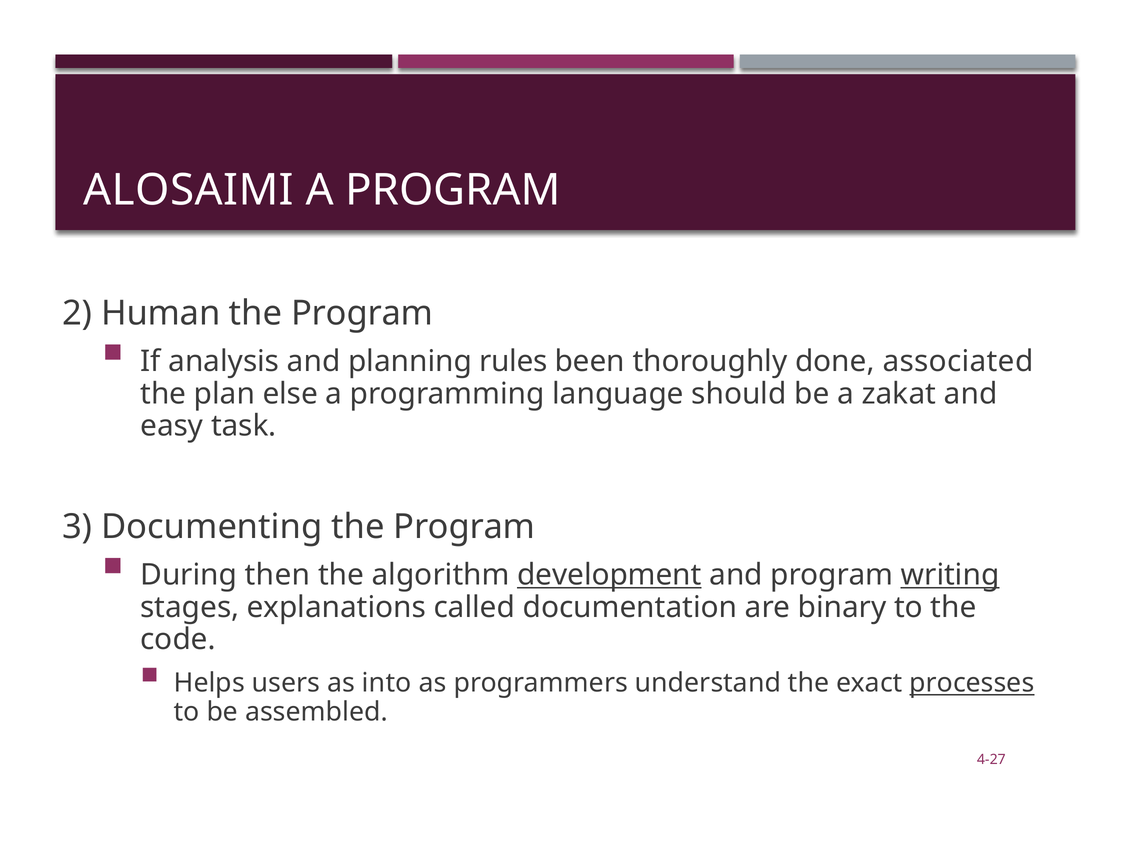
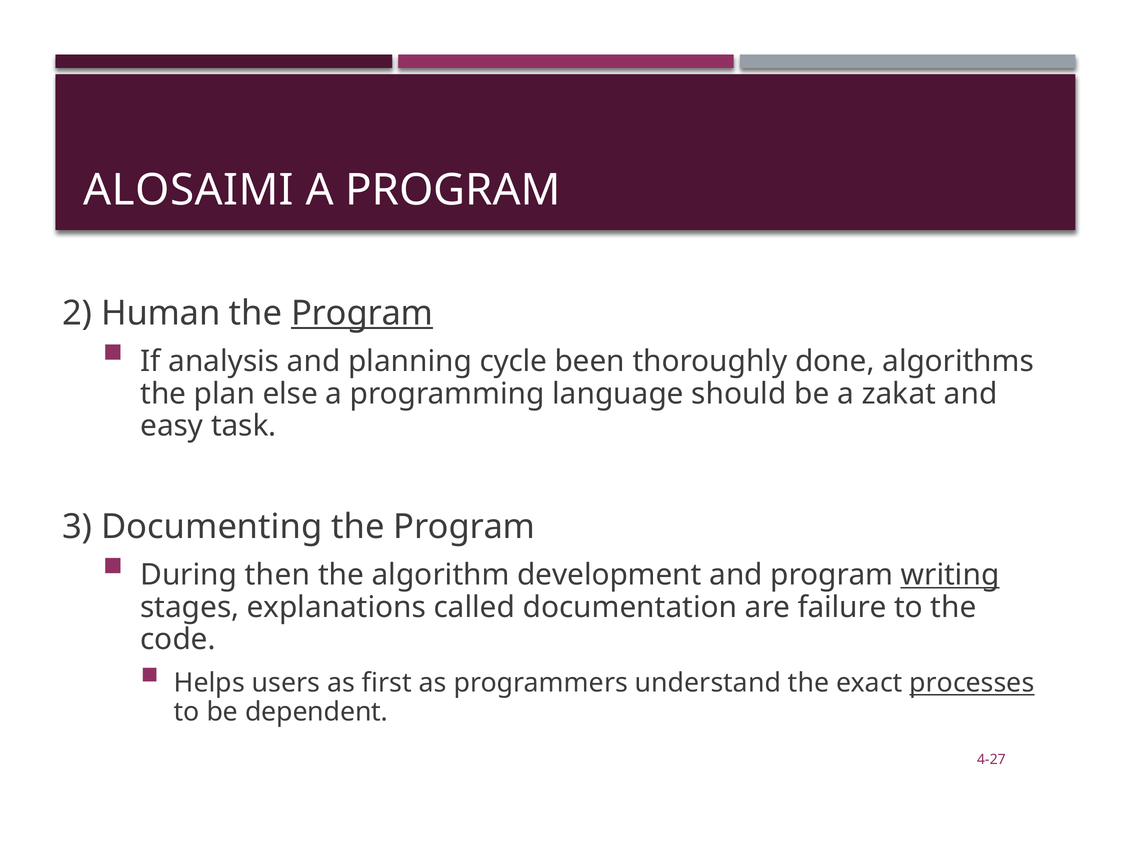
Program at (362, 313) underline: none -> present
rules: rules -> cycle
associated: associated -> algorithms
development underline: present -> none
binary: binary -> failure
into: into -> first
assembled: assembled -> dependent
